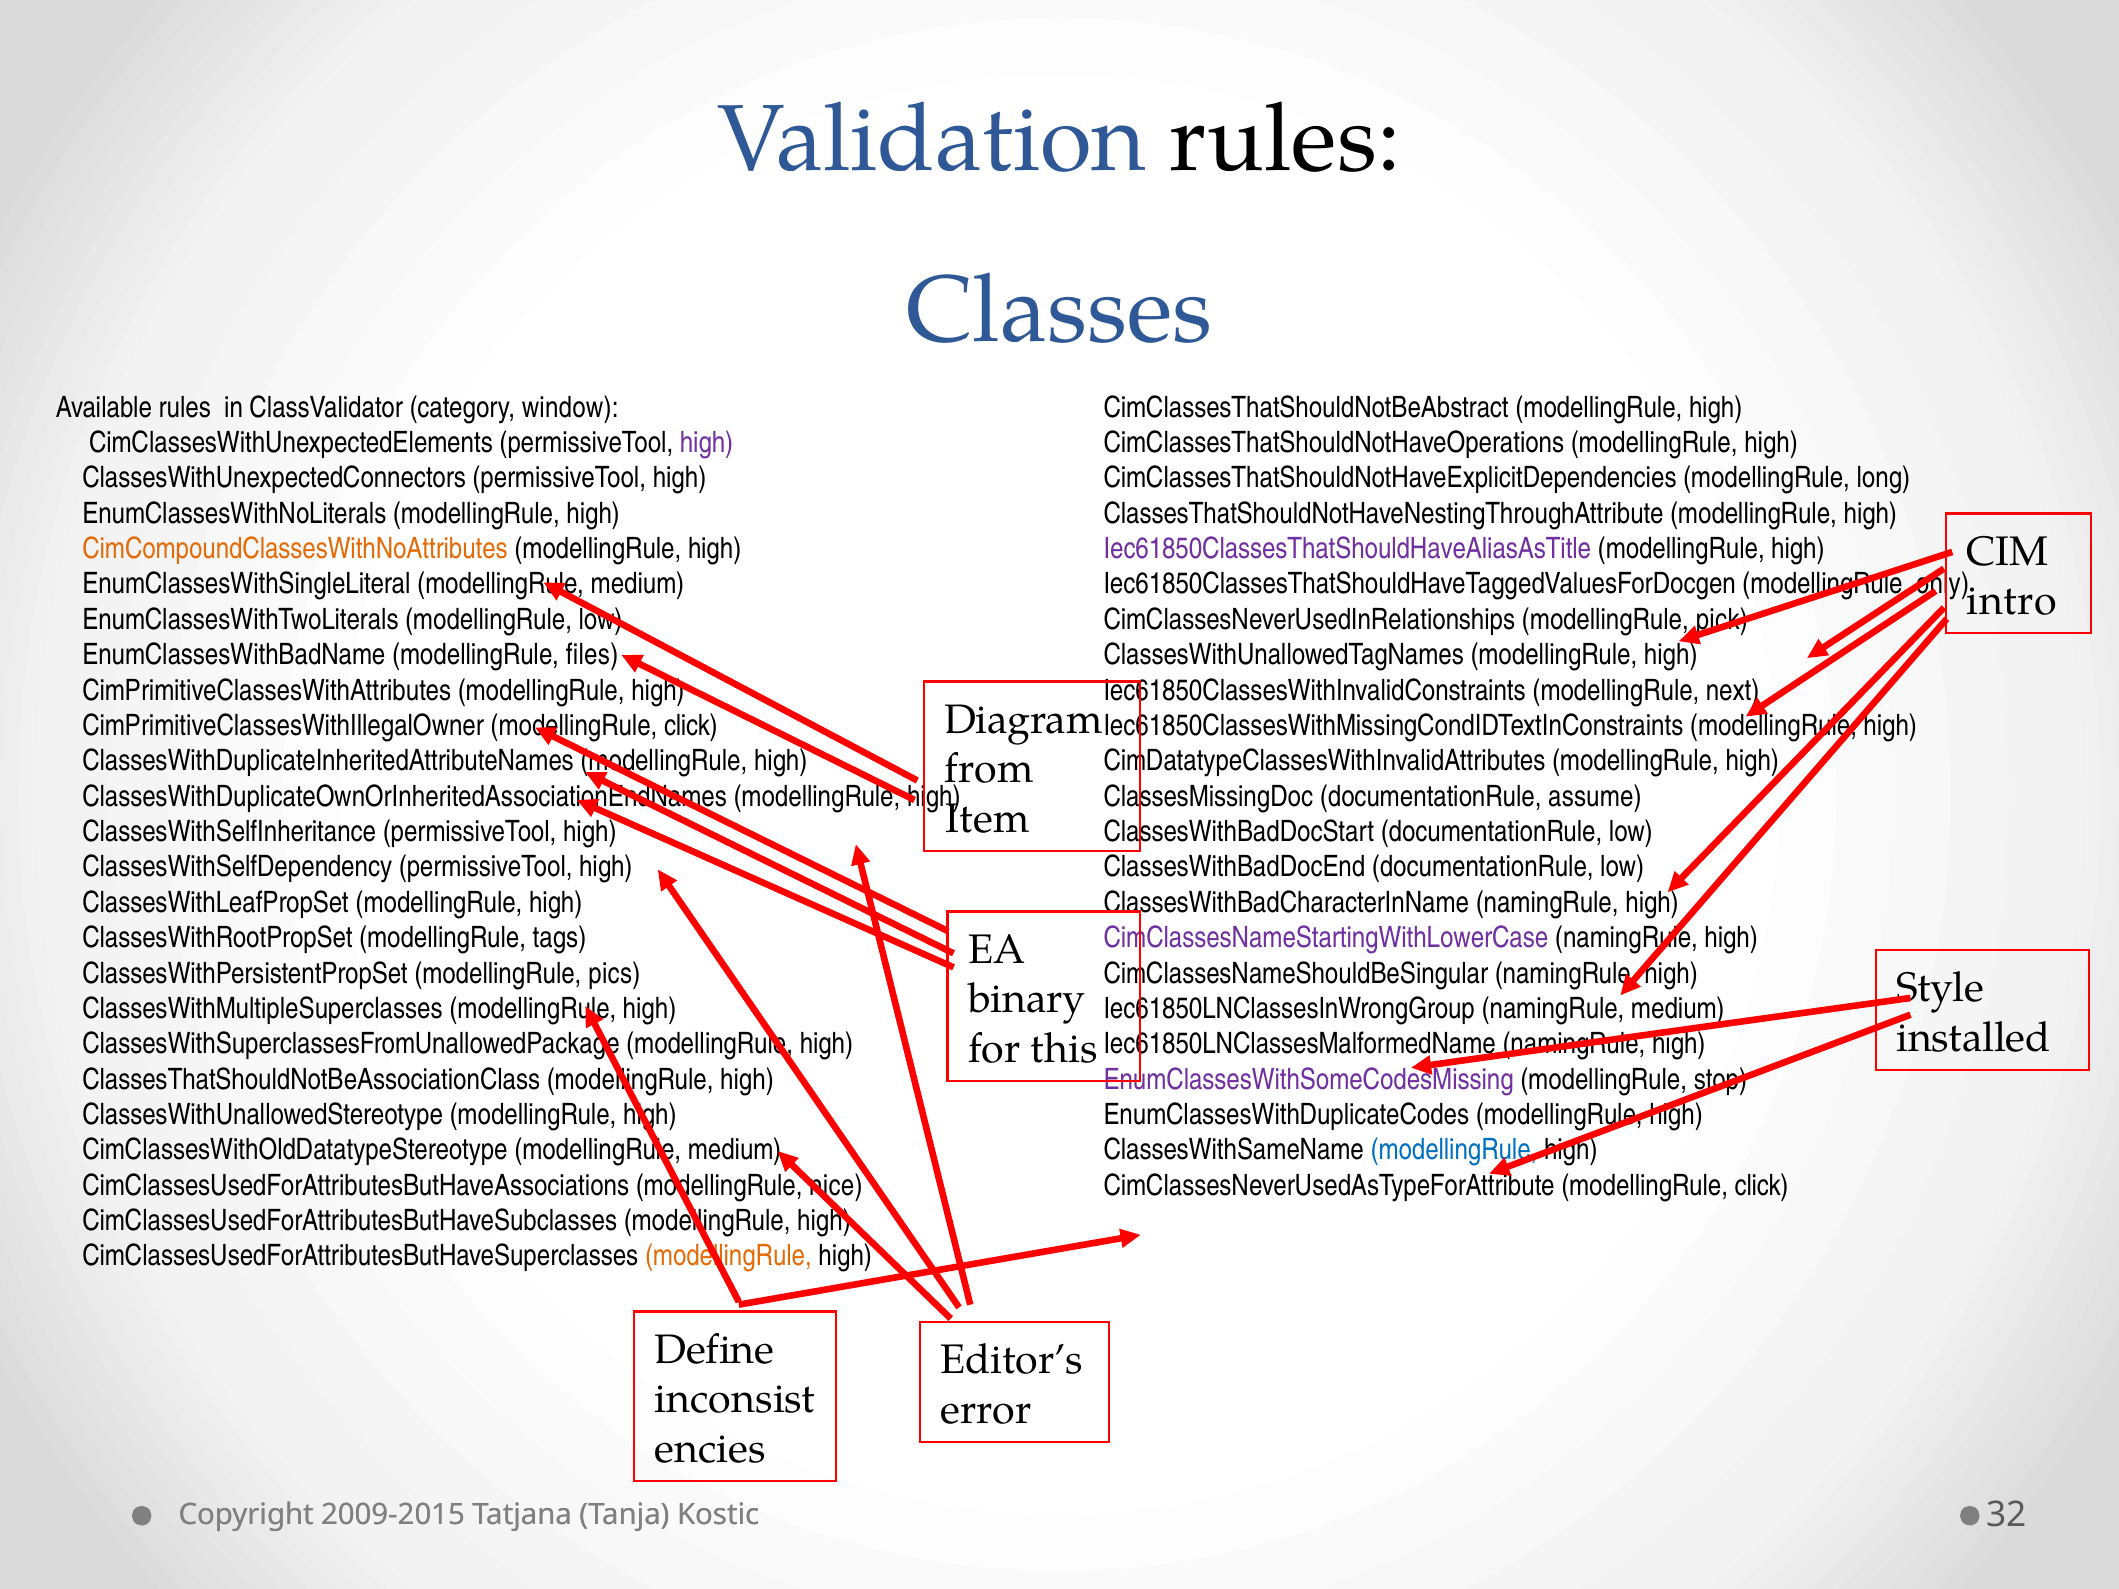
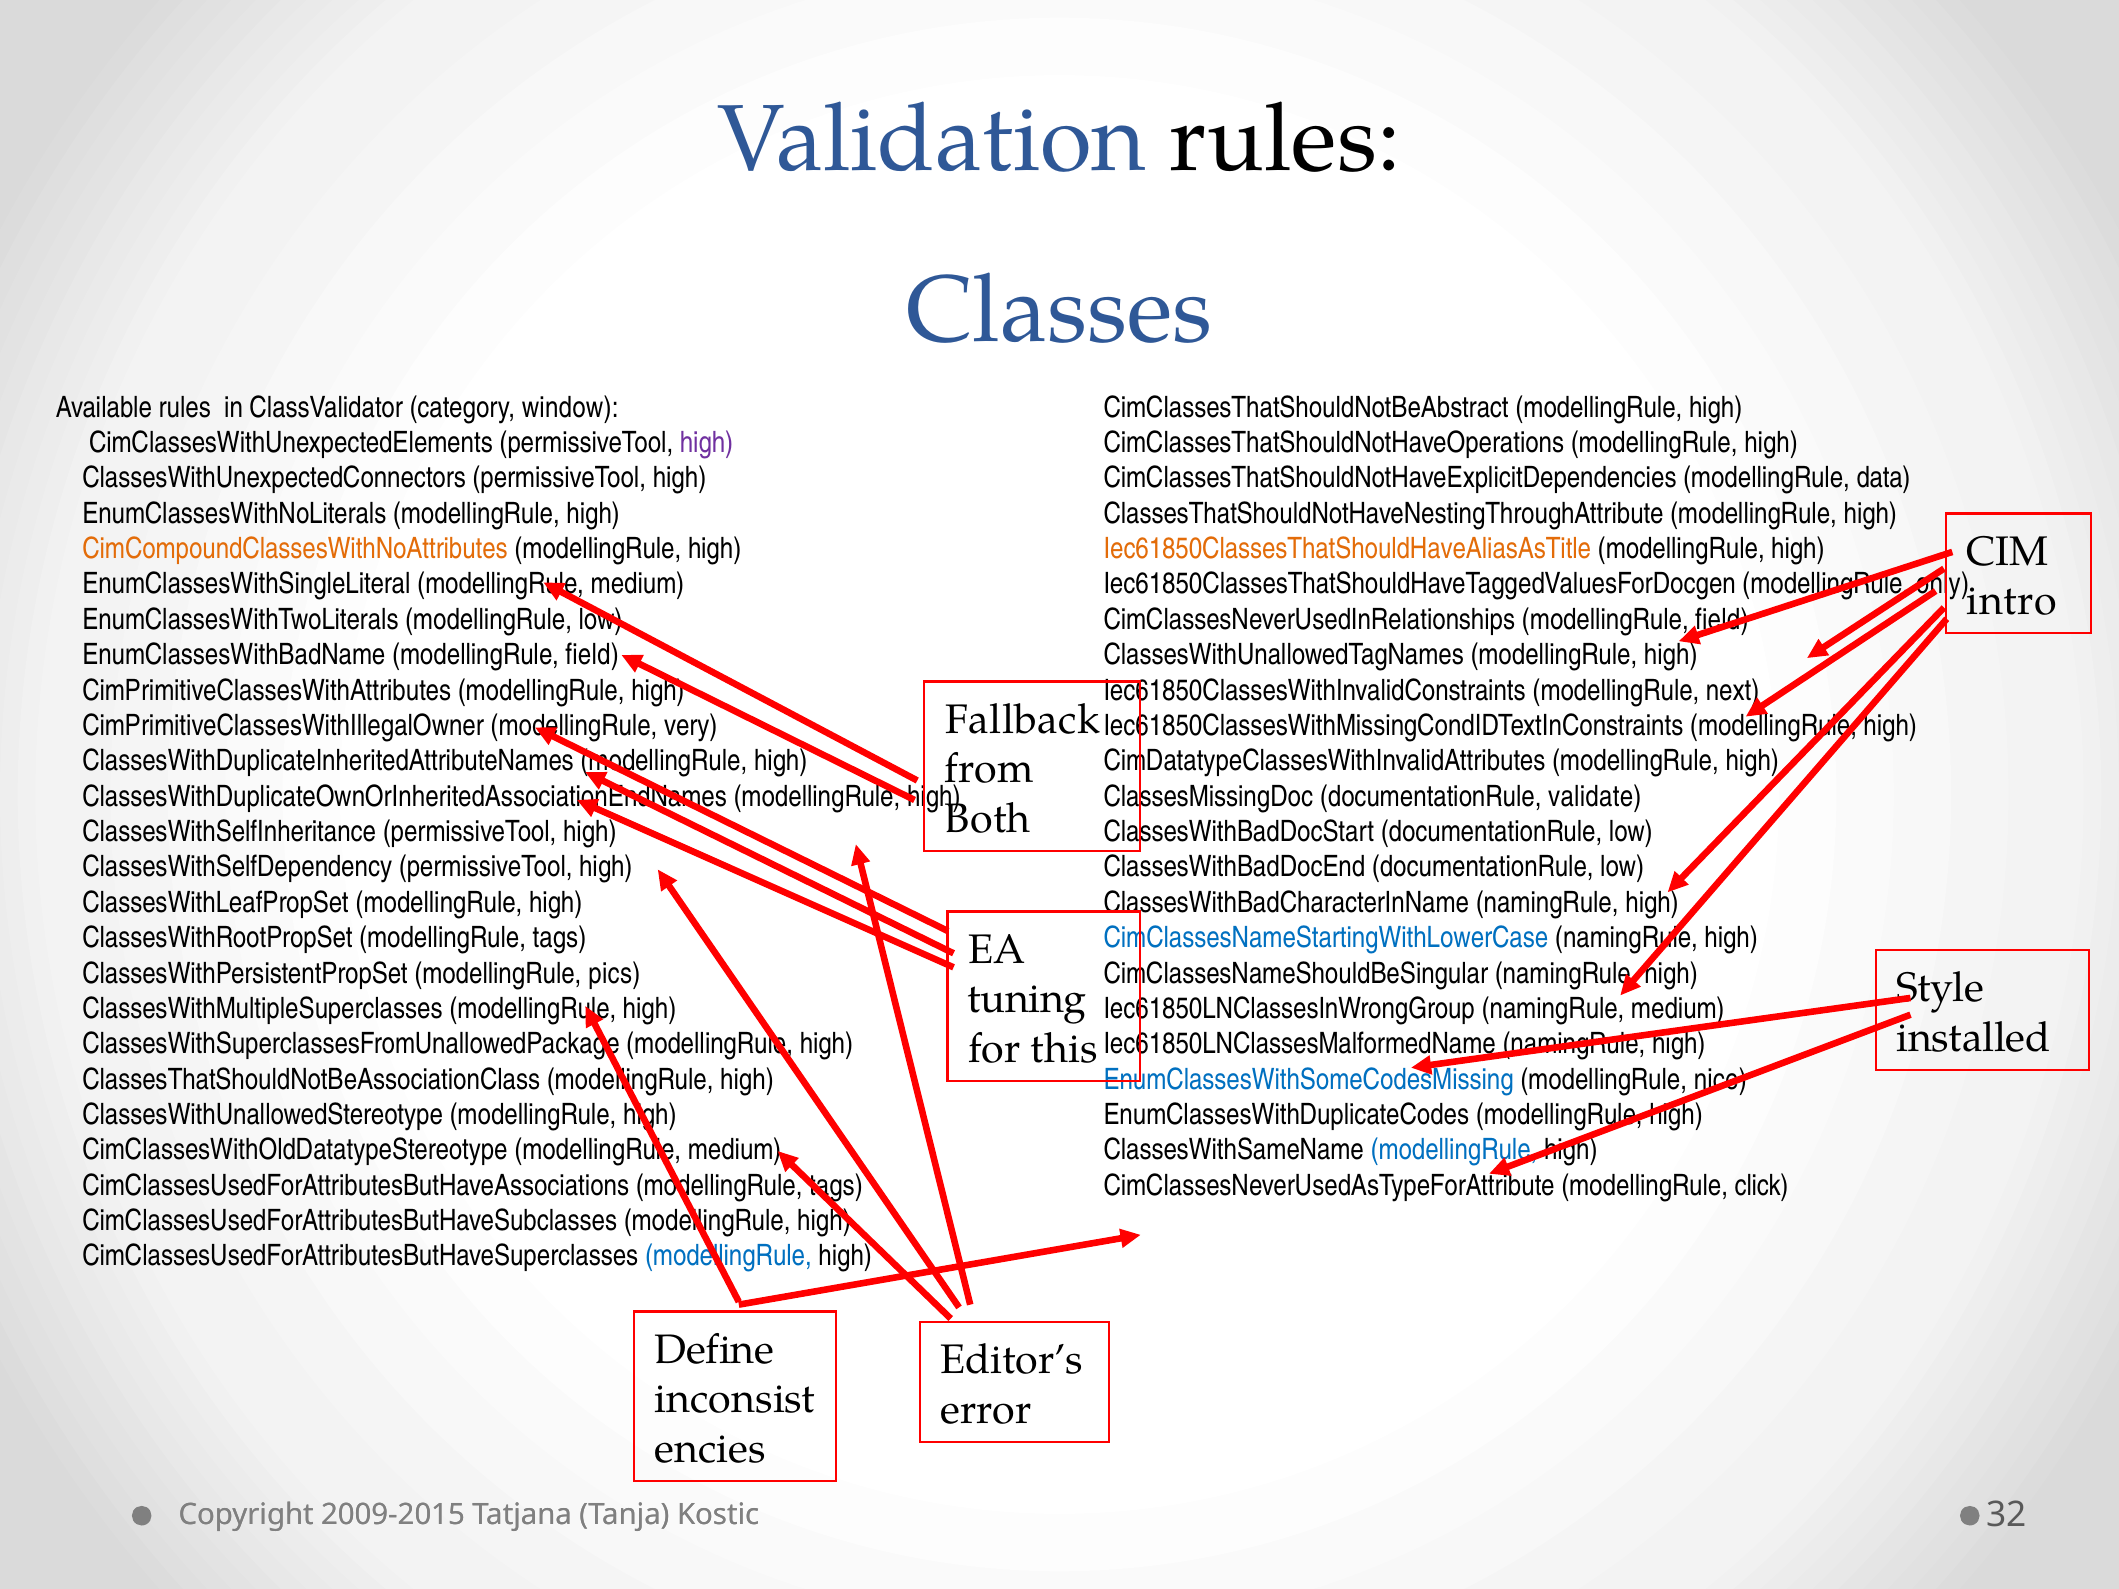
long: long -> data
Iec61850ClassesThatShouldHaveAliasAsTitle colour: purple -> orange
CimClassesNeverUsedInRelationships modellingRule pick: pick -> field
EnumClassesWithBadName modellingRule files: files -> field
Diagram: Diagram -> Fallback
CimPrimitiveClassesWithIllegalOwner modellingRule click: click -> very
assume: assume -> validate
Item: Item -> Both
CimClassesNameStartingWithLowerCase colour: purple -> blue
binary: binary -> tuning
EnumClassesWithSomeCodesMissing colour: purple -> blue
stop: stop -> nice
CimClassesUsedForAttributesButHaveAssociations modellingRule nice: nice -> tags
modellingRule at (728, 1256) colour: orange -> blue
